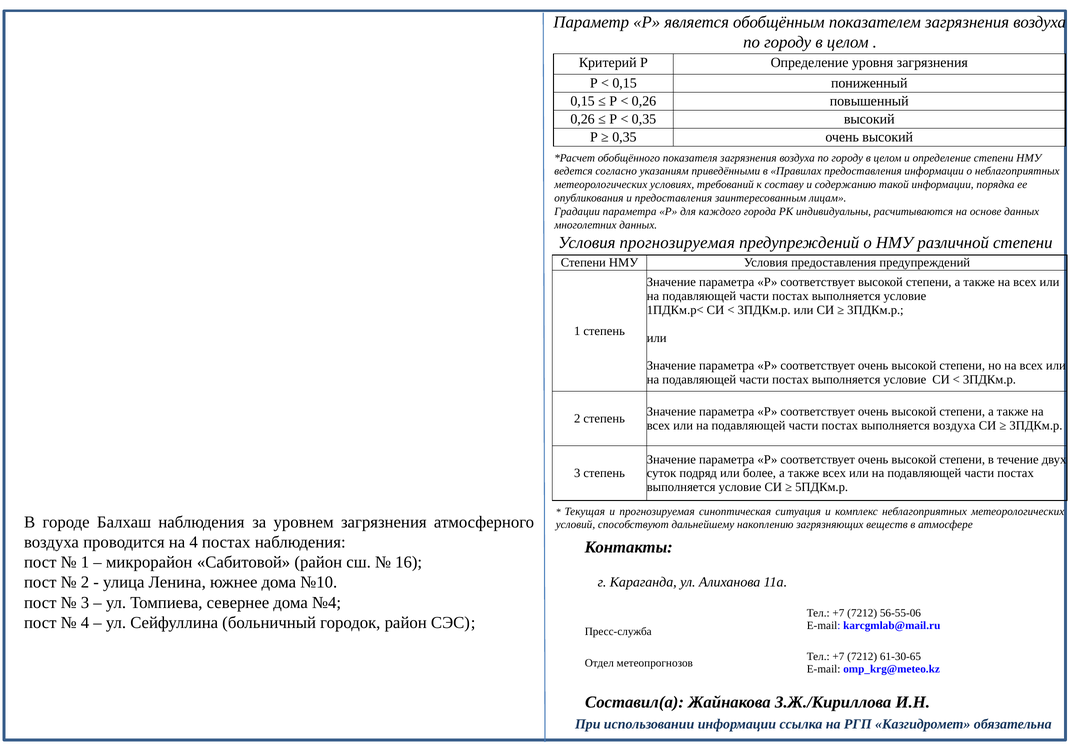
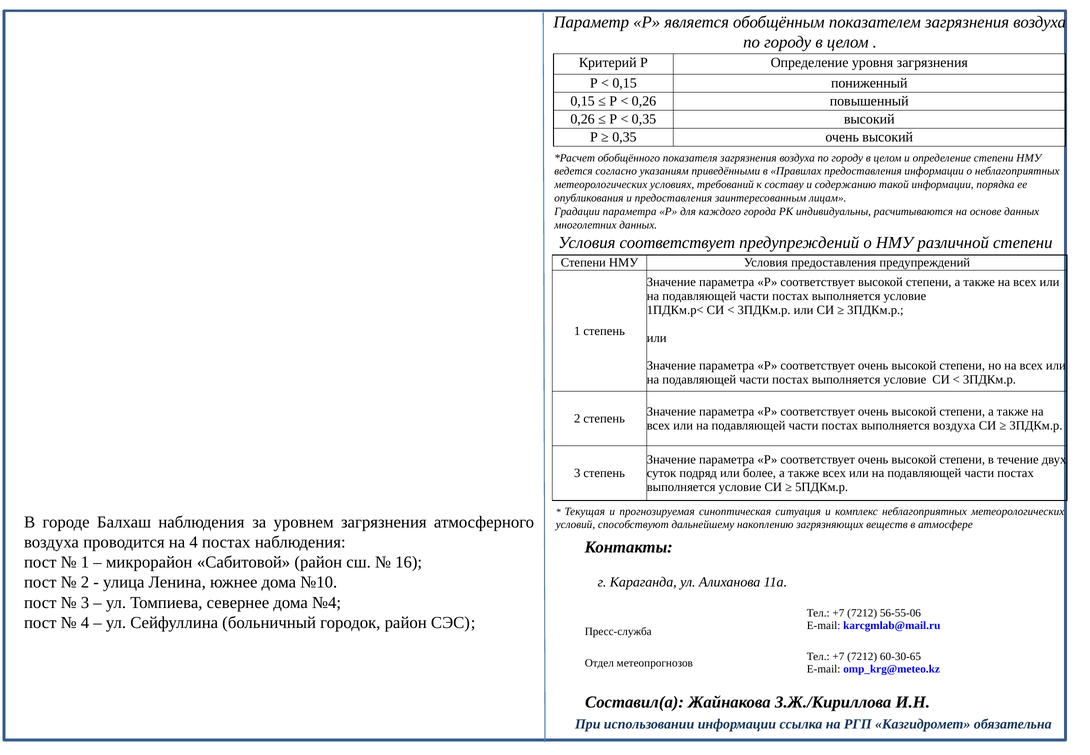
Условия прогнозируемая: прогнозируемая -> соответствует
61-30-65: 61-30-65 -> 60-30-65
